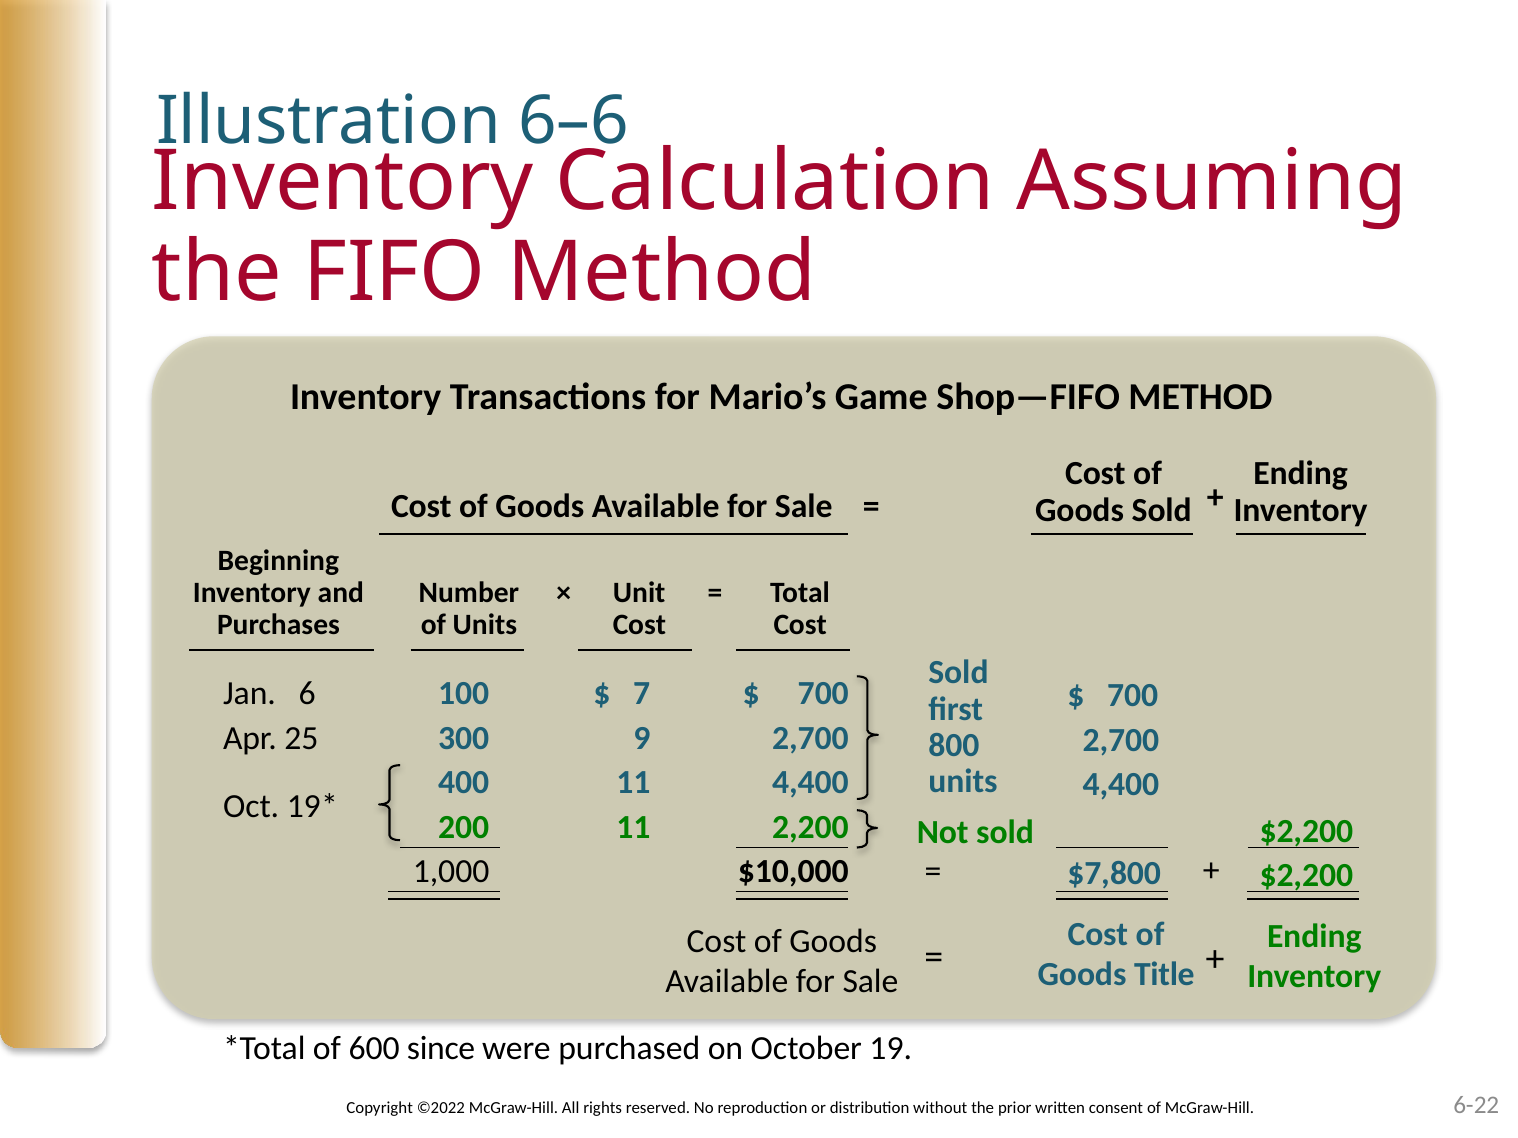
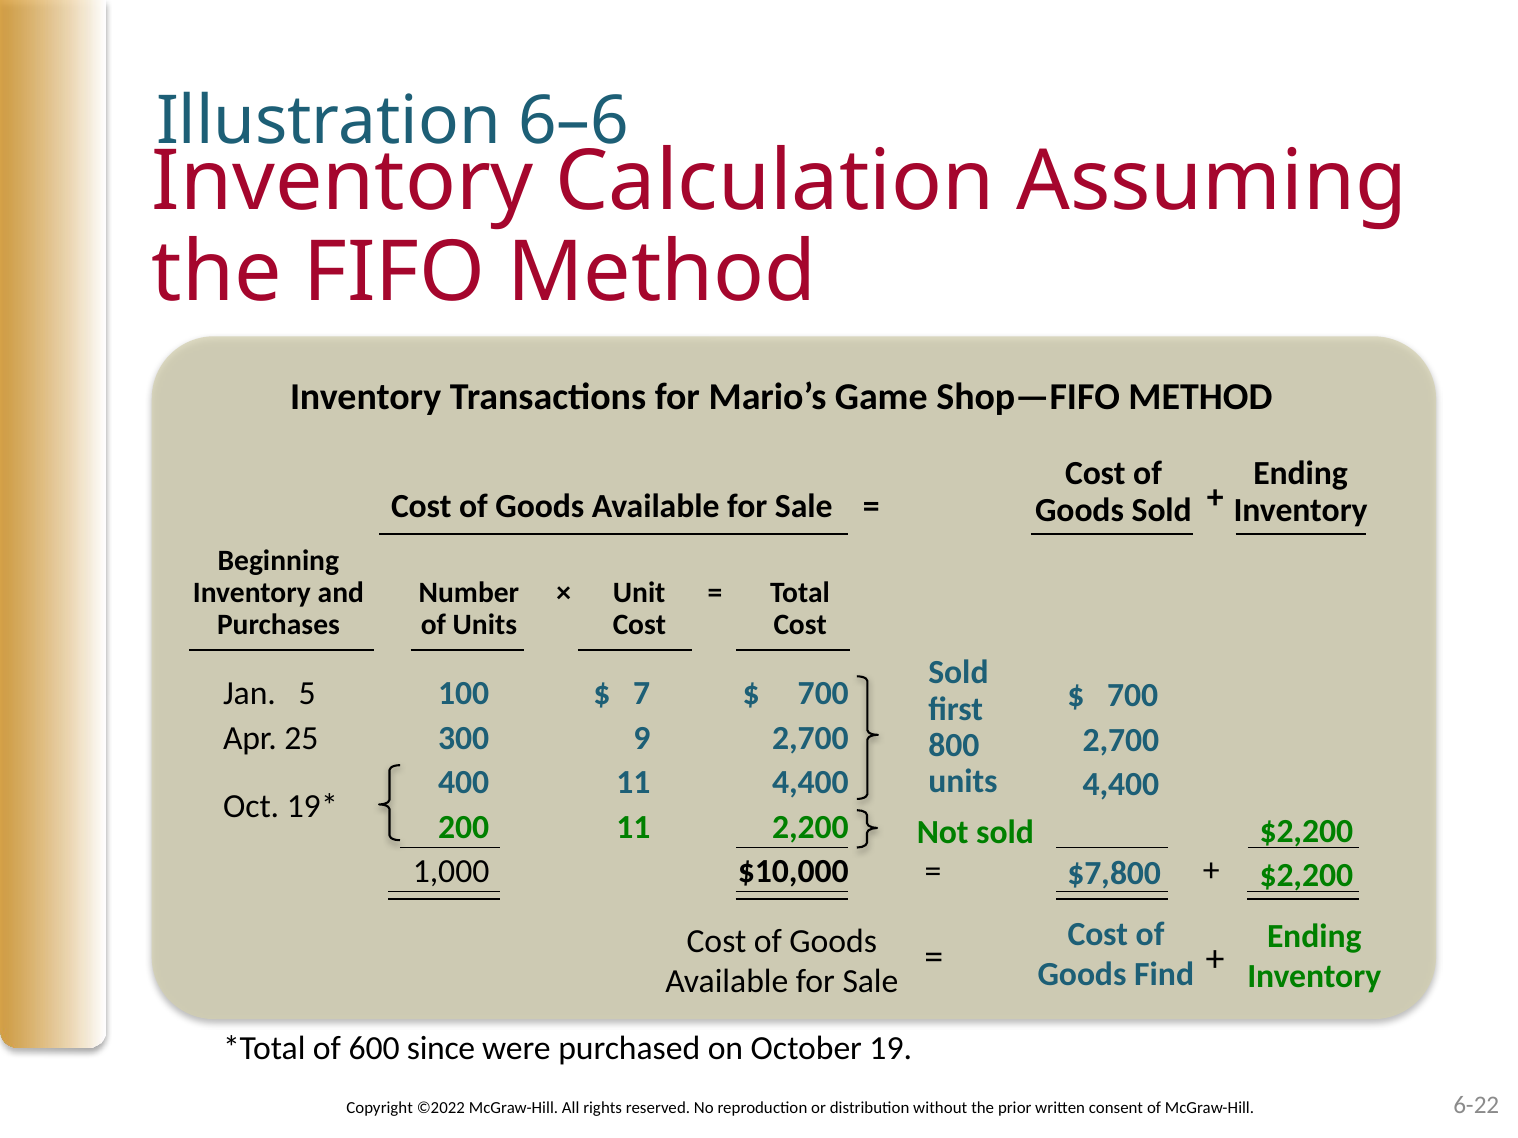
6: 6 -> 5
Title: Title -> Find
